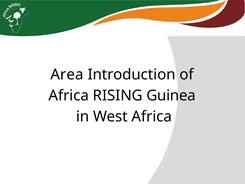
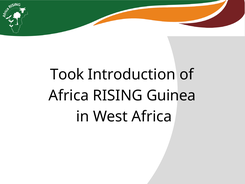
Area: Area -> Took
